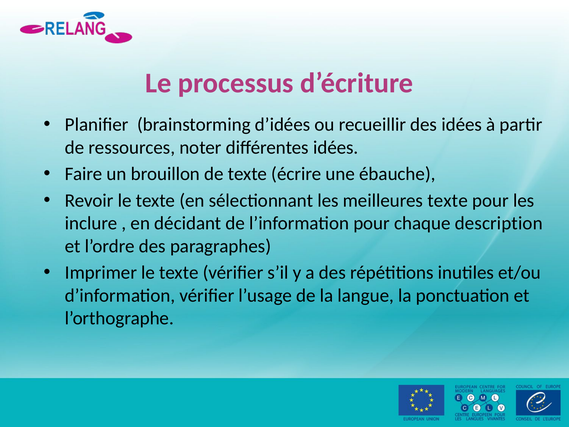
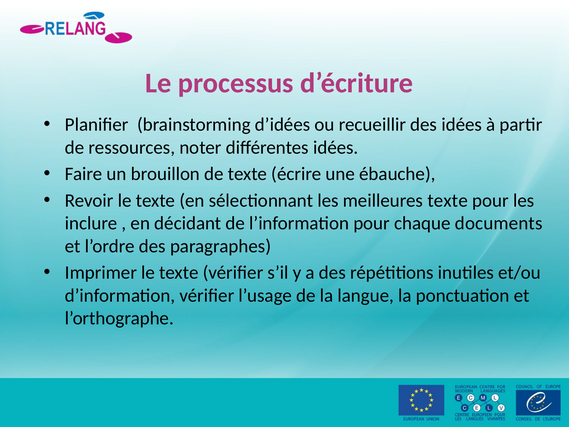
description: description -> documents
